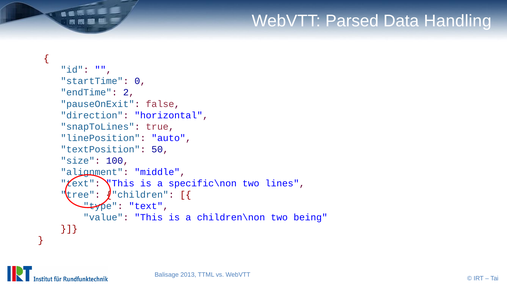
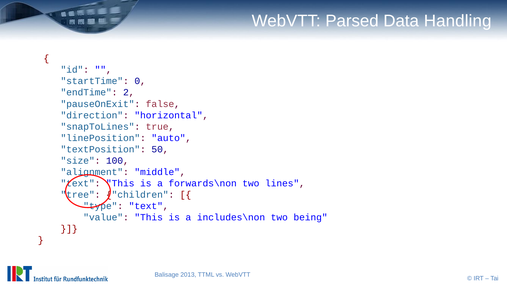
specific\non: specific\non -> forwards\non
children\non: children\non -> includes\non
